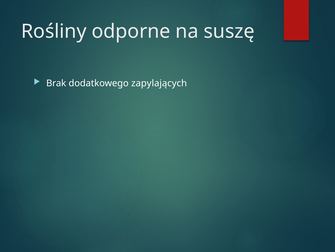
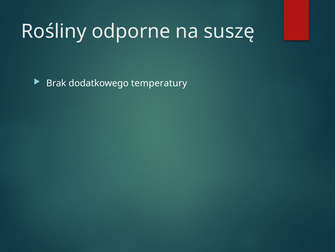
zapylających: zapylających -> temperatury
